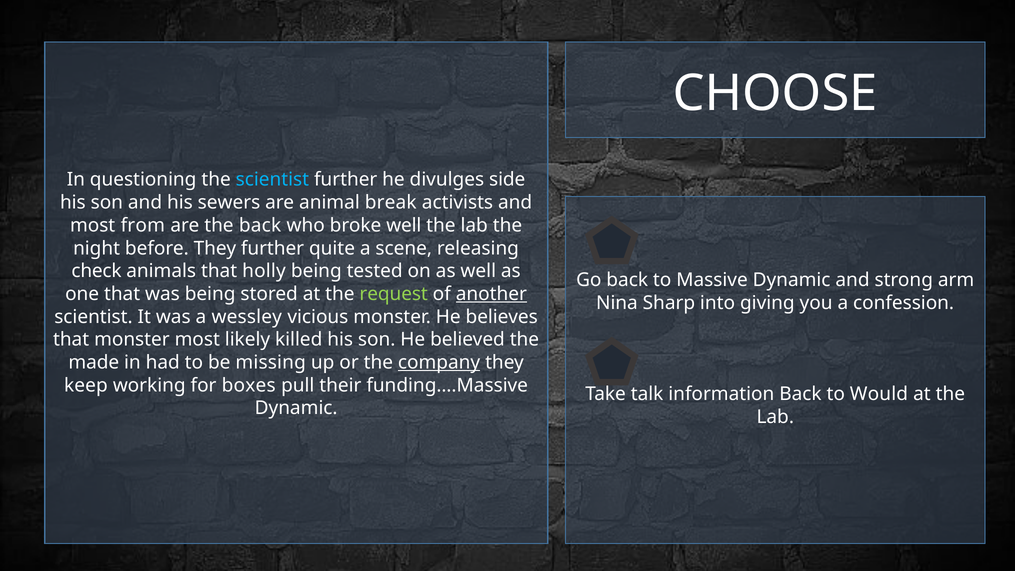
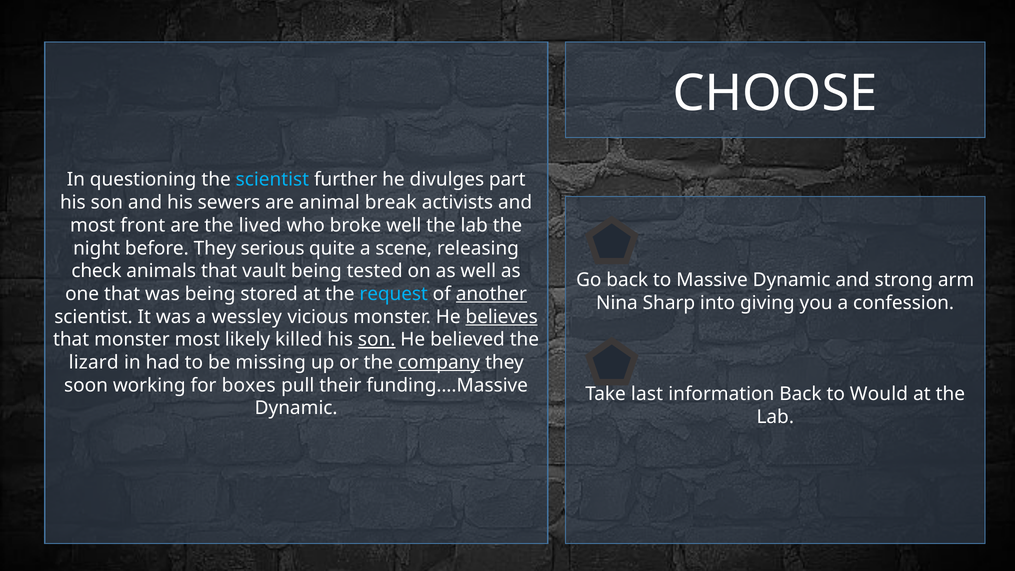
side: side -> part
from: from -> front
the back: back -> lived
They further: further -> serious
holly: holly -> vault
request colour: light green -> light blue
believes underline: none -> present
son at (377, 340) underline: none -> present
made: made -> lizard
keep: keep -> soon
talk: talk -> last
